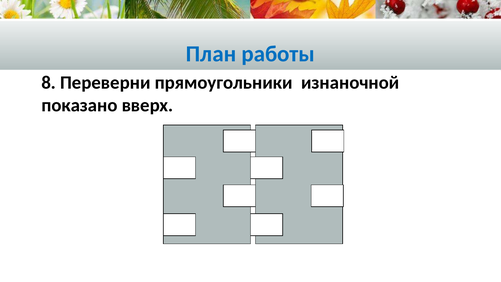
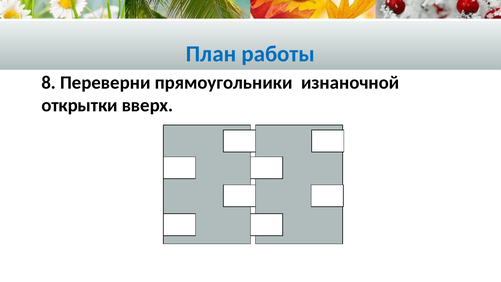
показано: показано -> открытки
